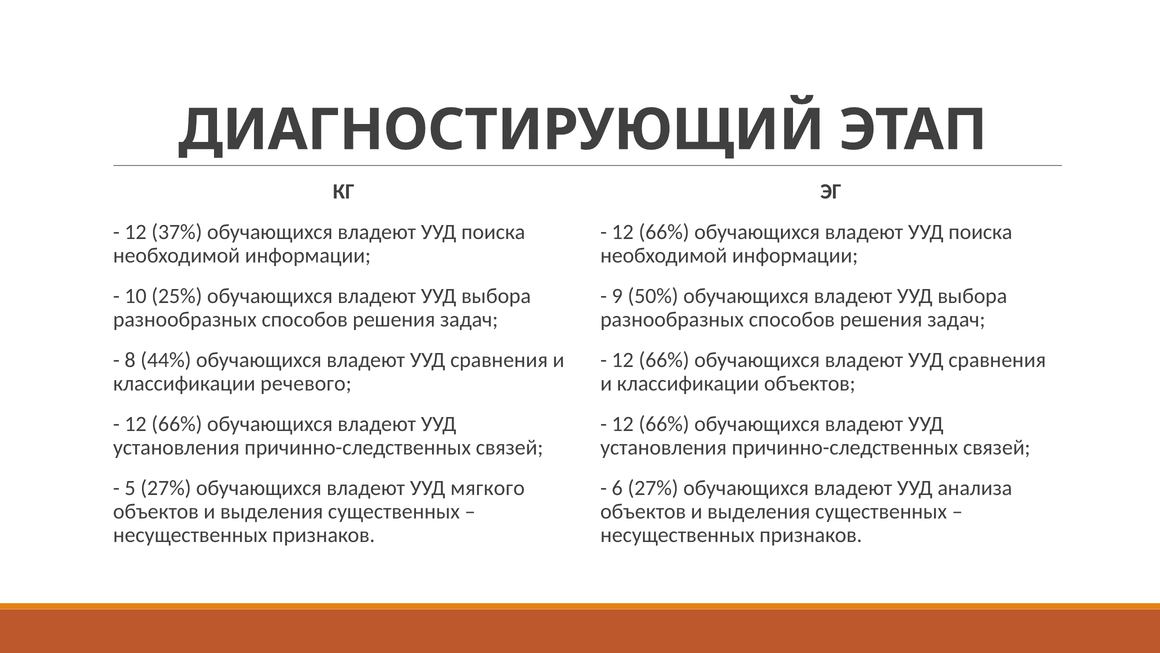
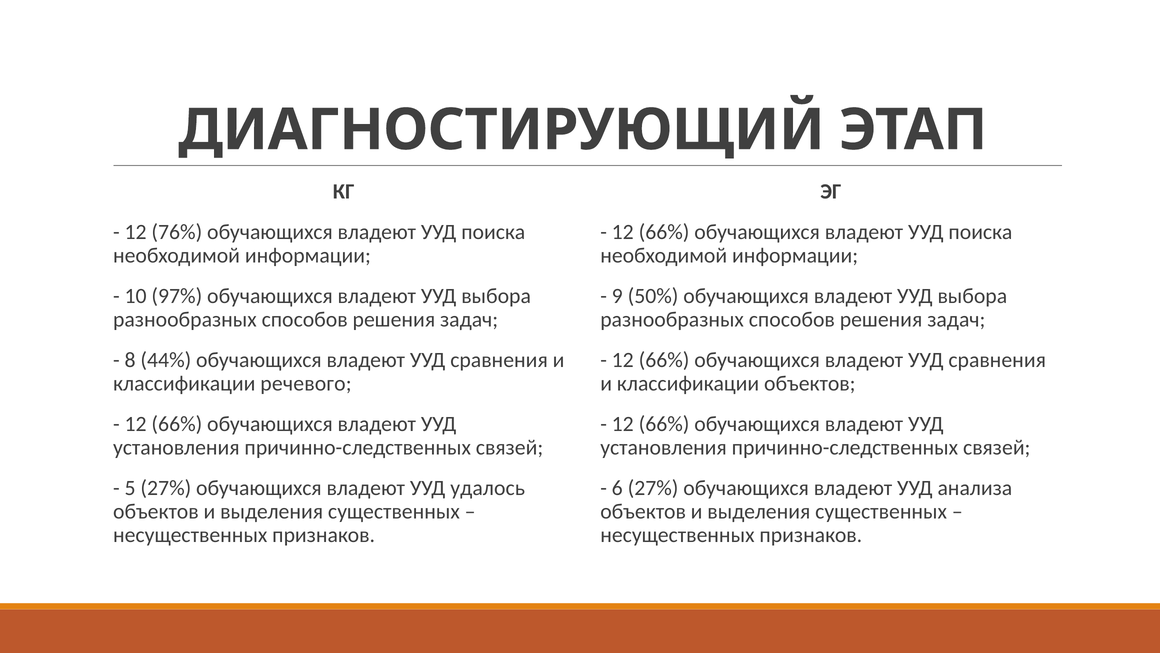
37%: 37% -> 76%
25%: 25% -> 97%
мягкого: мягкого -> удалось
